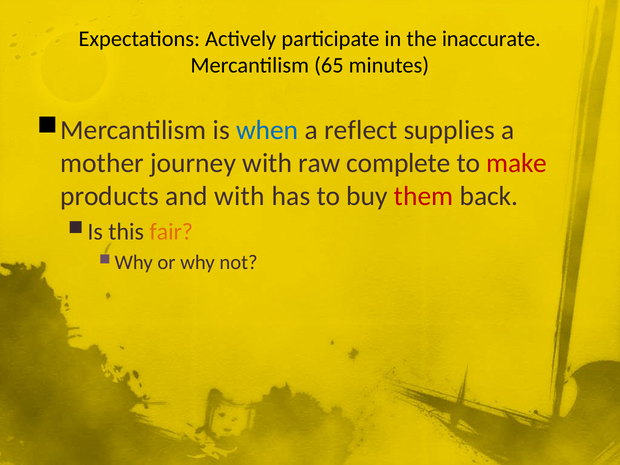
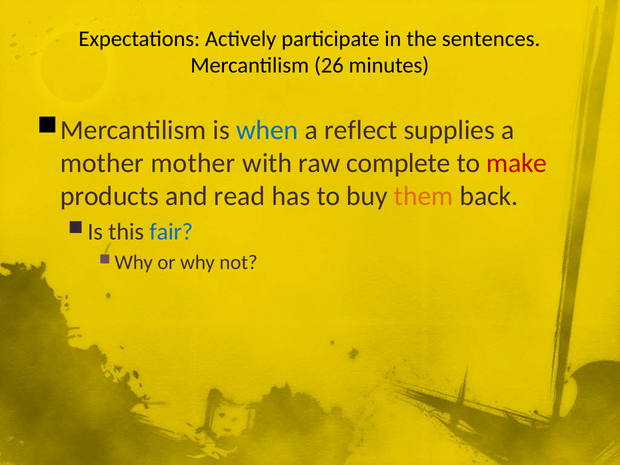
inaccurate: inaccurate -> sentences
65: 65 -> 26
mother journey: journey -> mother
and with: with -> read
them colour: red -> orange
fair colour: orange -> blue
